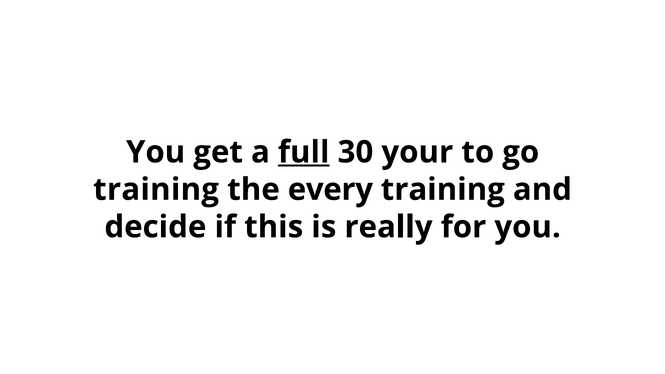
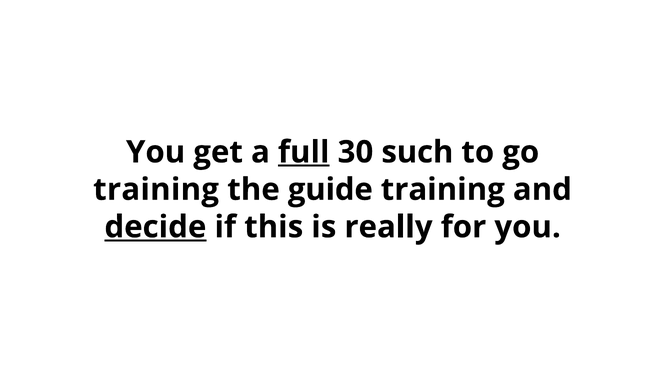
your: your -> such
every: every -> guide
decide underline: none -> present
